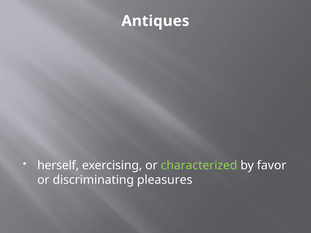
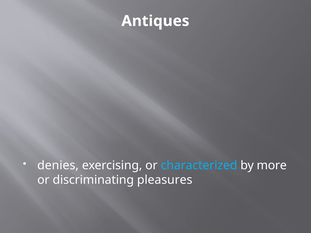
herself: herself -> denies
characterized colour: light green -> light blue
favor: favor -> more
